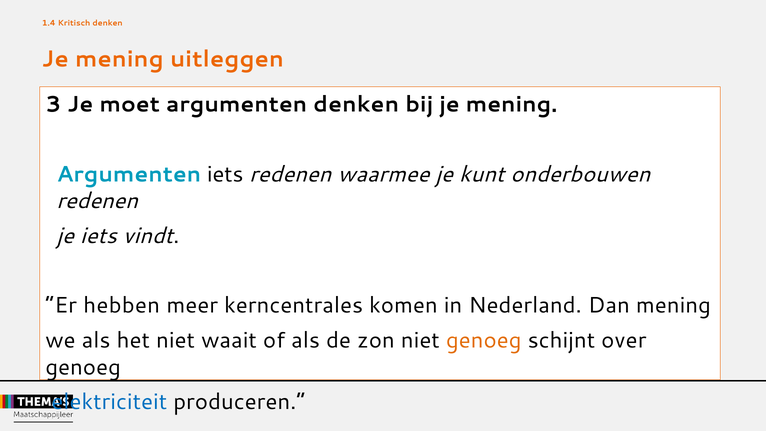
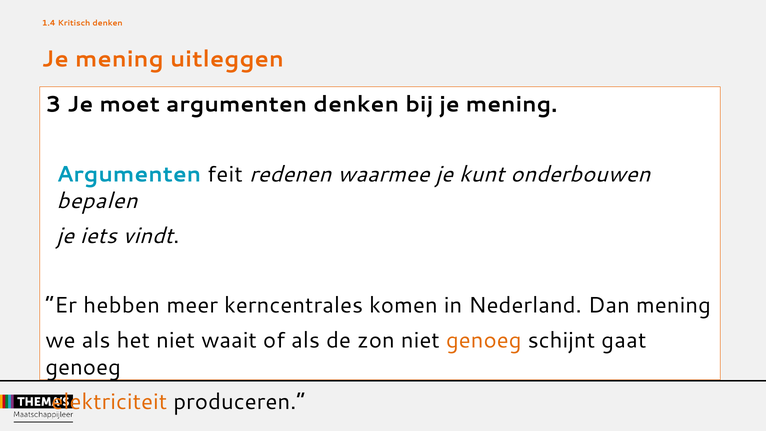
Argumenten iets: iets -> feit
redenen at (97, 201): redenen -> bepalen
over: over -> gaat
elektriciteit colour: blue -> orange
